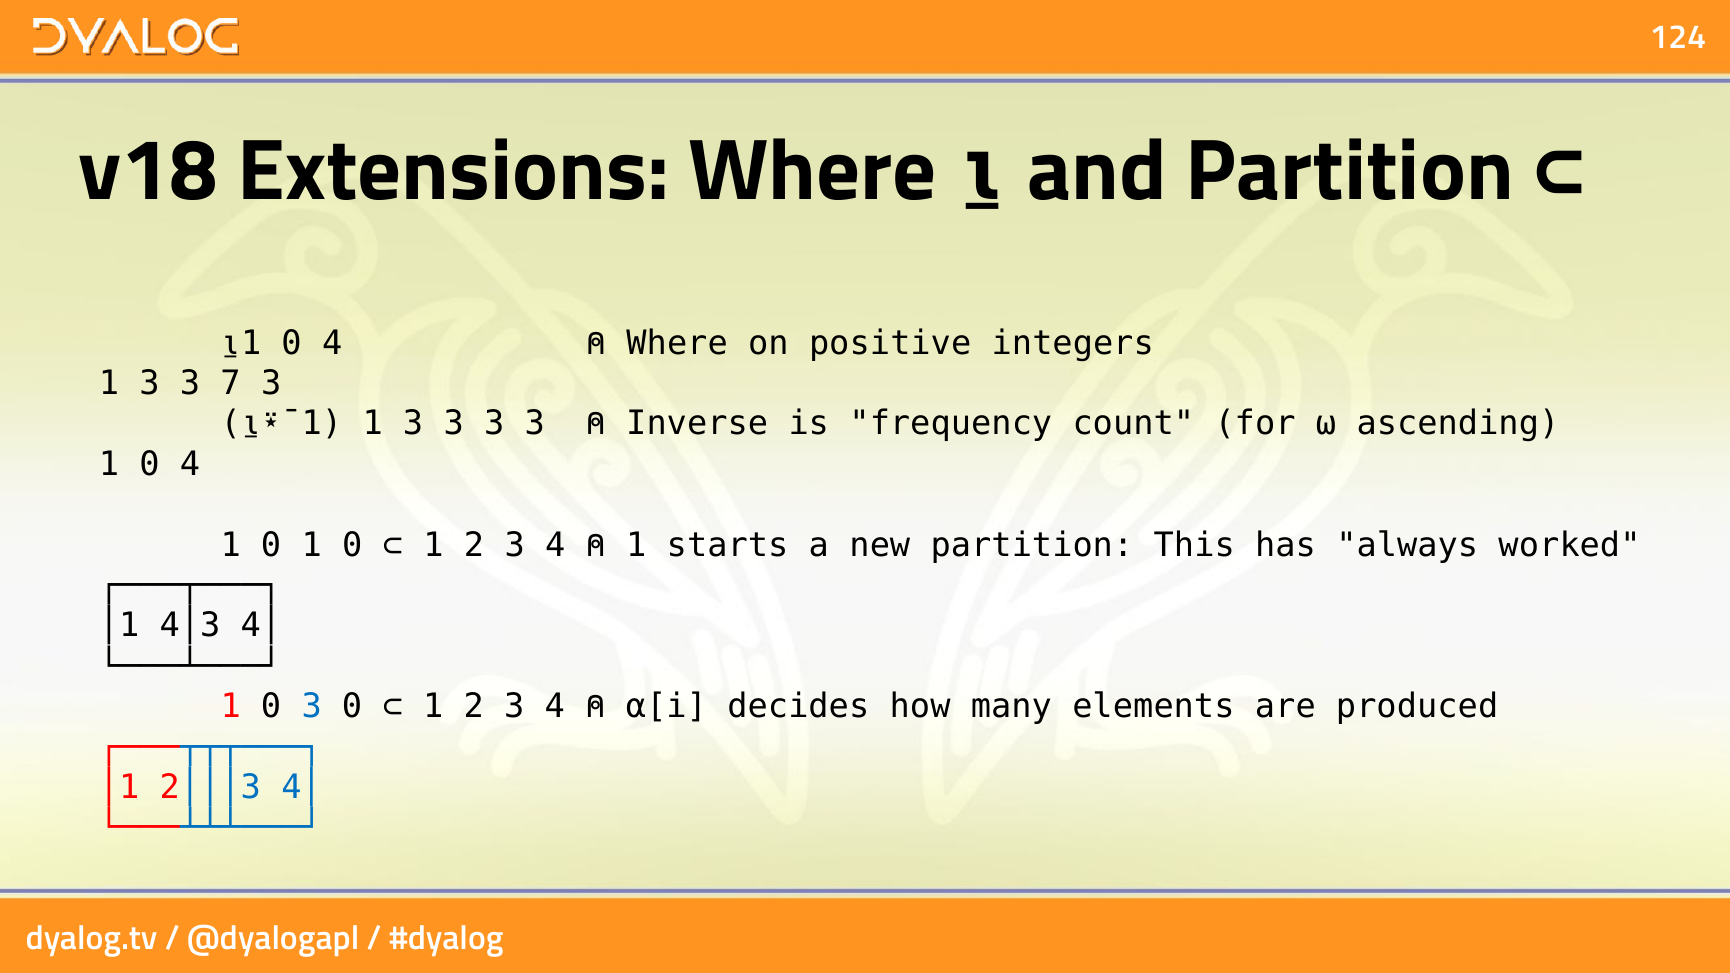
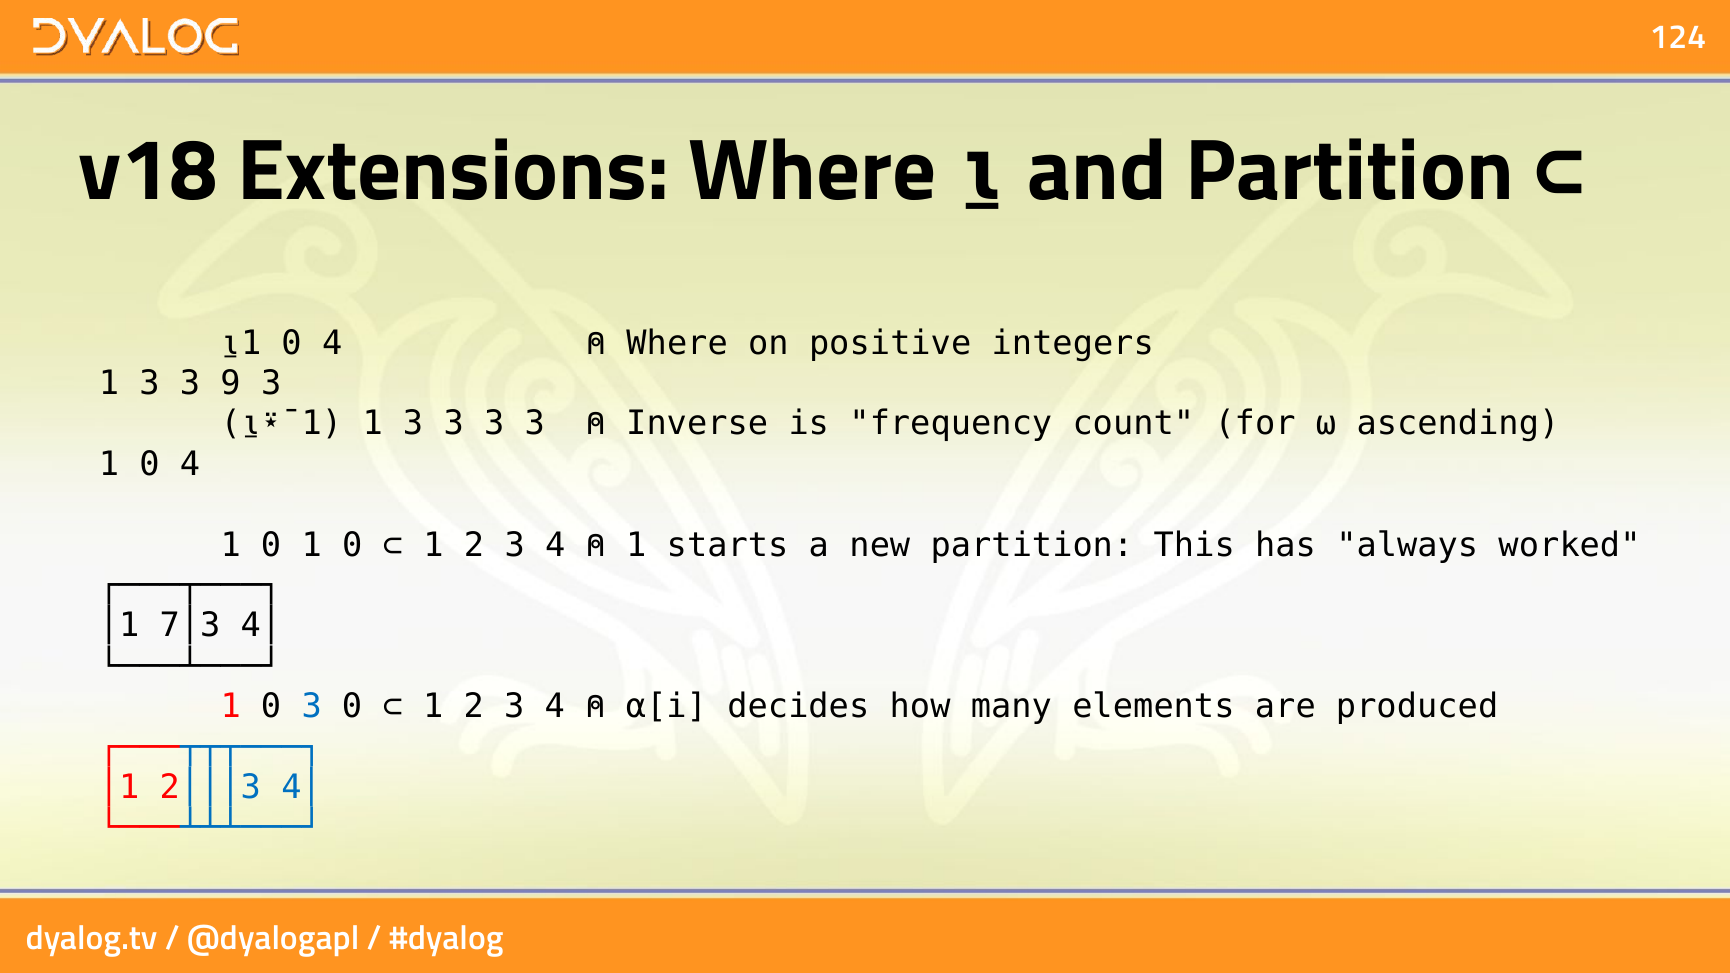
7: 7 -> 9
4│3: 4│3 -> 7│3
